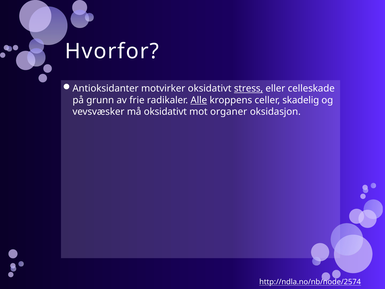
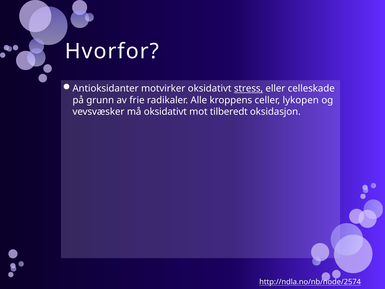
Alle underline: present -> none
skadelig: skadelig -> lykopen
organer: organer -> tilberedt
